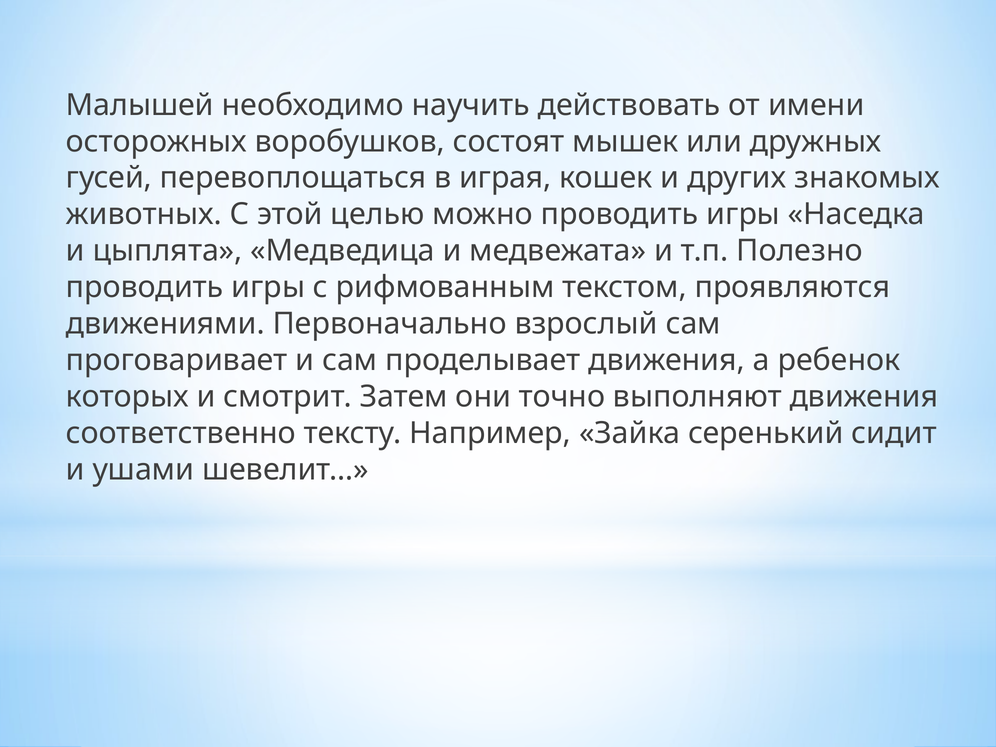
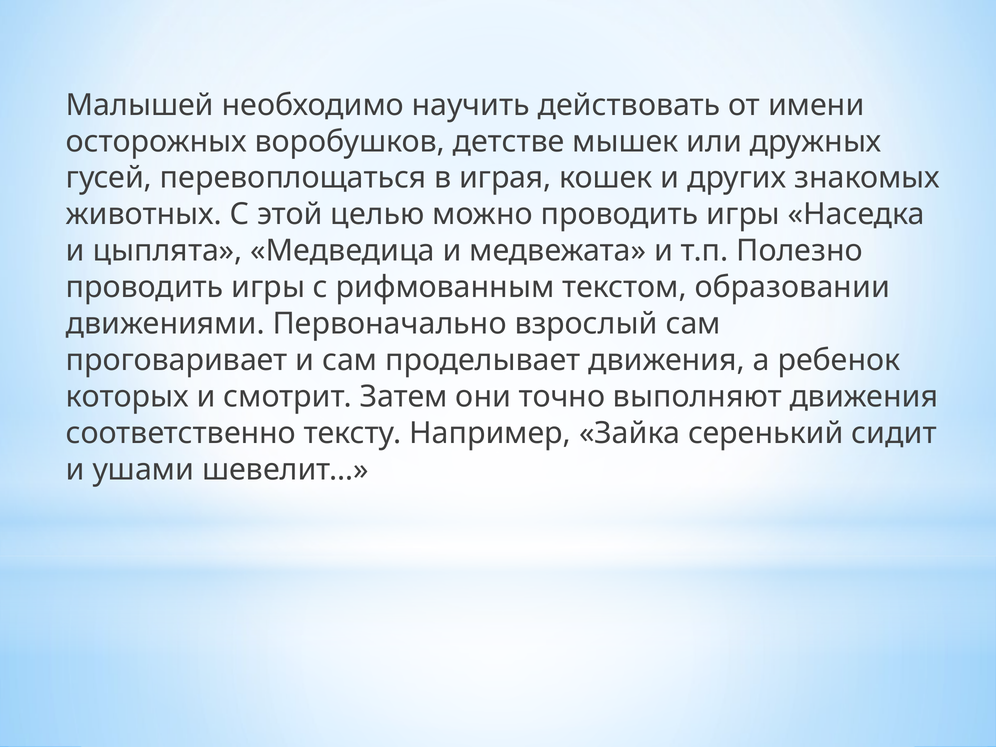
состоят: состоят -> детстве
проявляются: проявляются -> образовании
